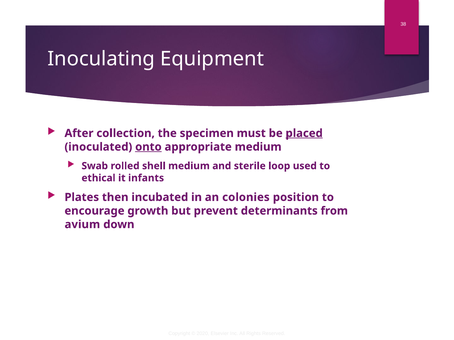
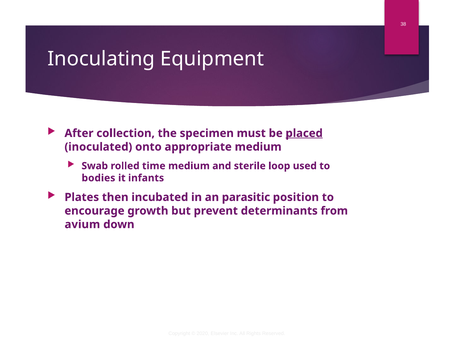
onto underline: present -> none
shell: shell -> time
ethical: ethical -> bodies
colonies: colonies -> parasitic
